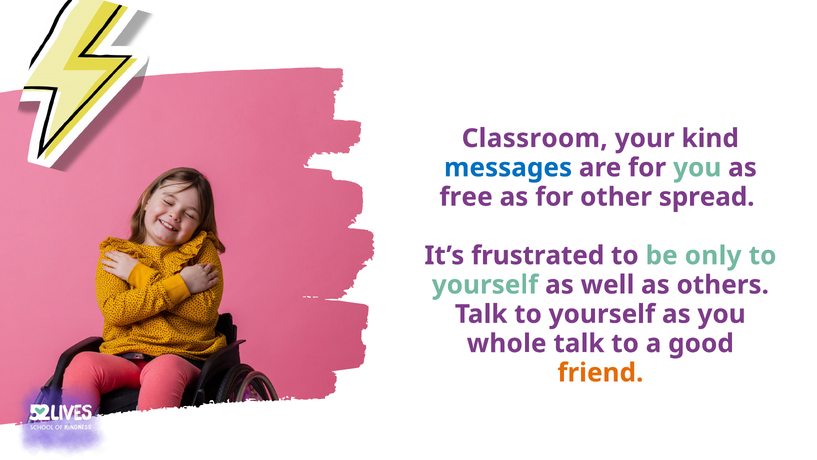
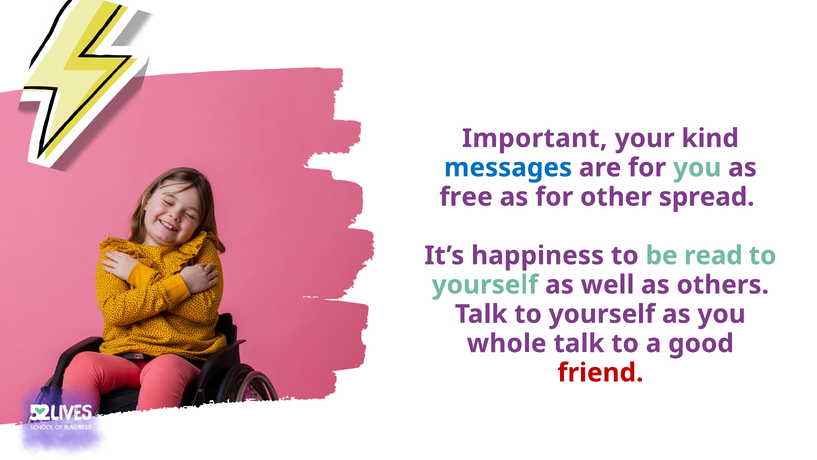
Classroom: Classroom -> Important
frustrated: frustrated -> happiness
only: only -> read
friend colour: orange -> red
